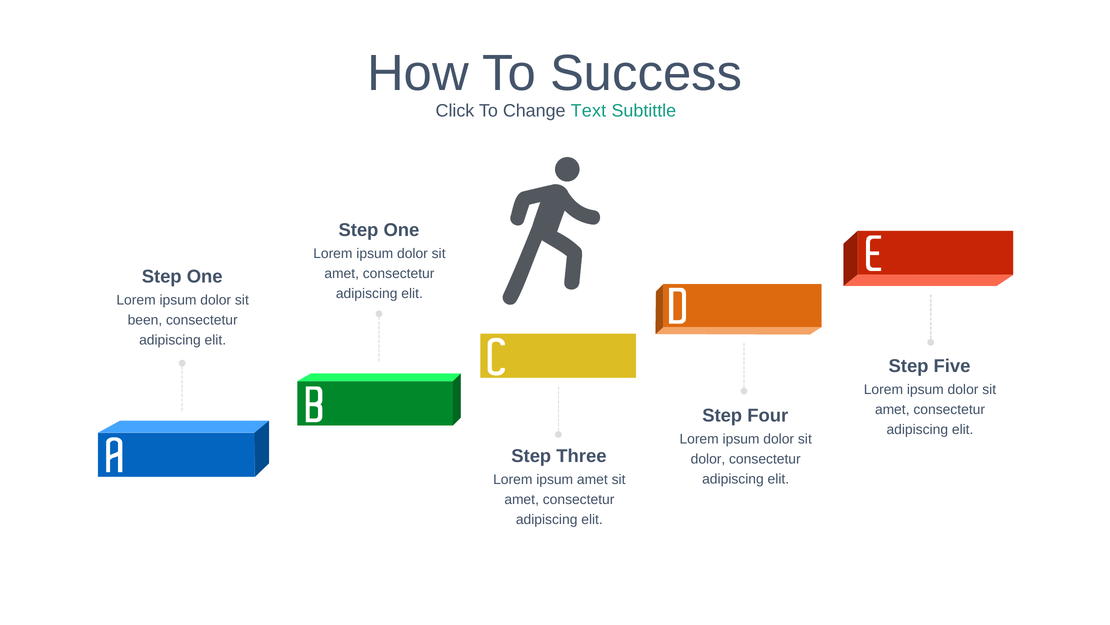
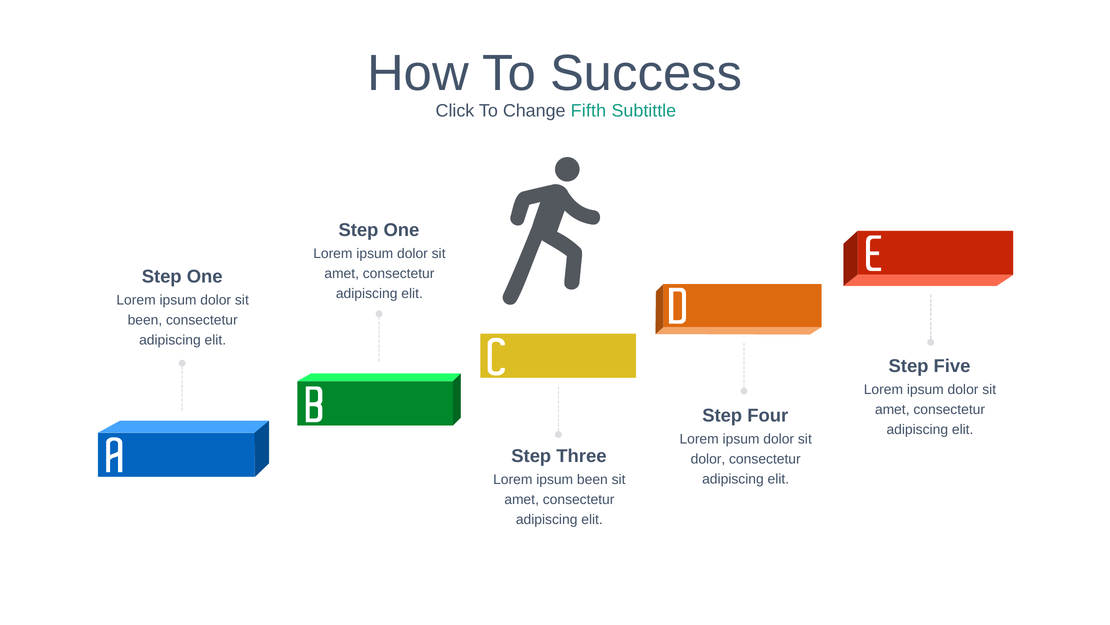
Text: Text -> Fifth
ipsum amet: amet -> been
